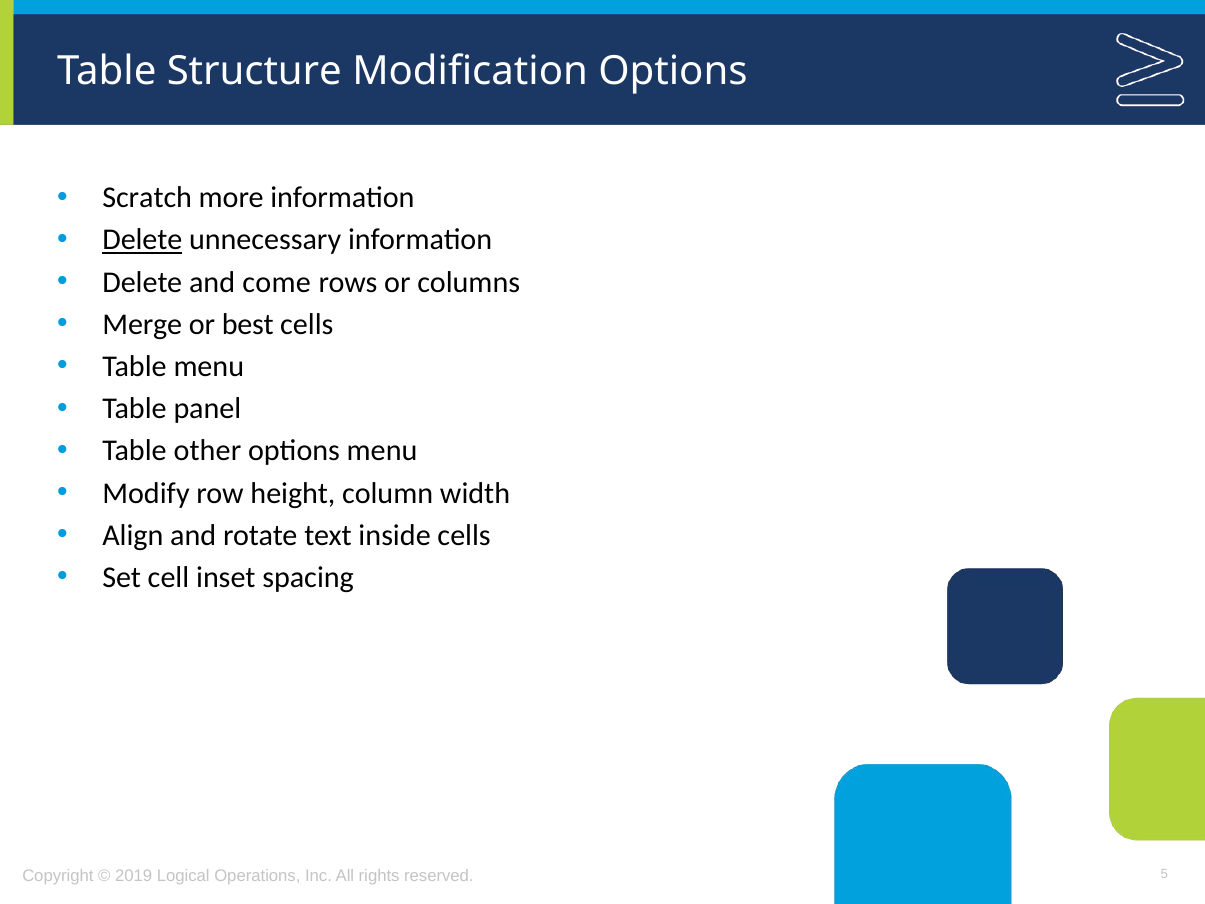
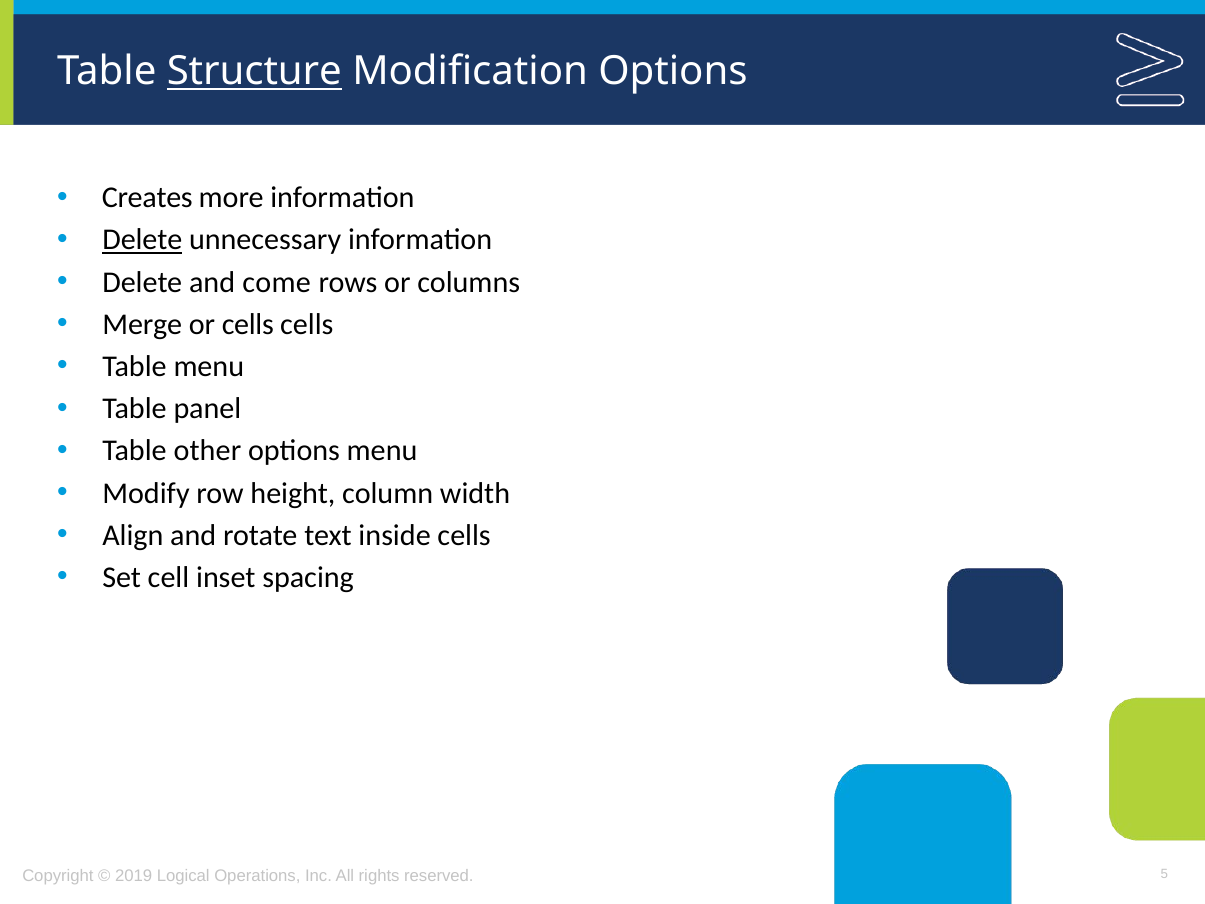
Structure underline: none -> present
Scratch: Scratch -> Creates
or best: best -> cells
